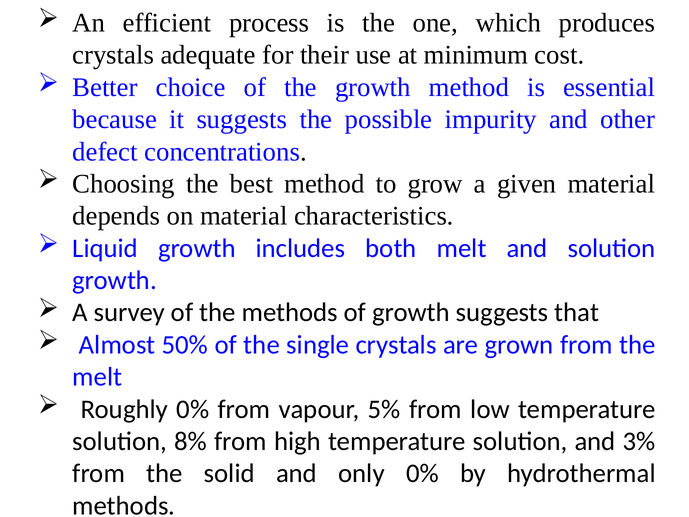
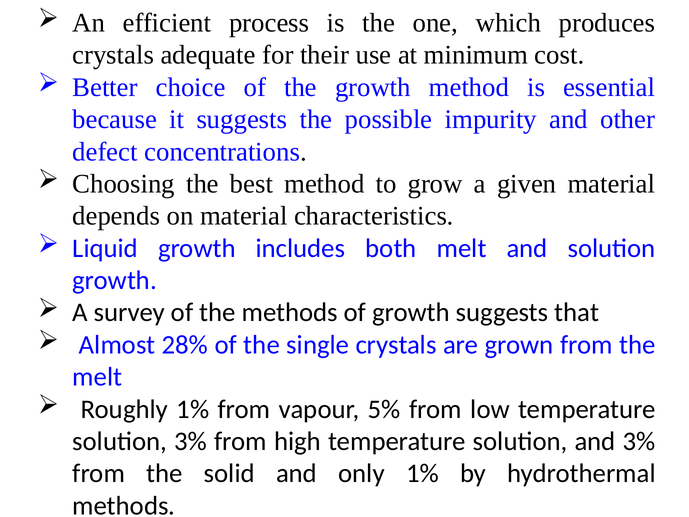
50%: 50% -> 28%
Roughly 0%: 0% -> 1%
solution 8%: 8% -> 3%
only 0%: 0% -> 1%
